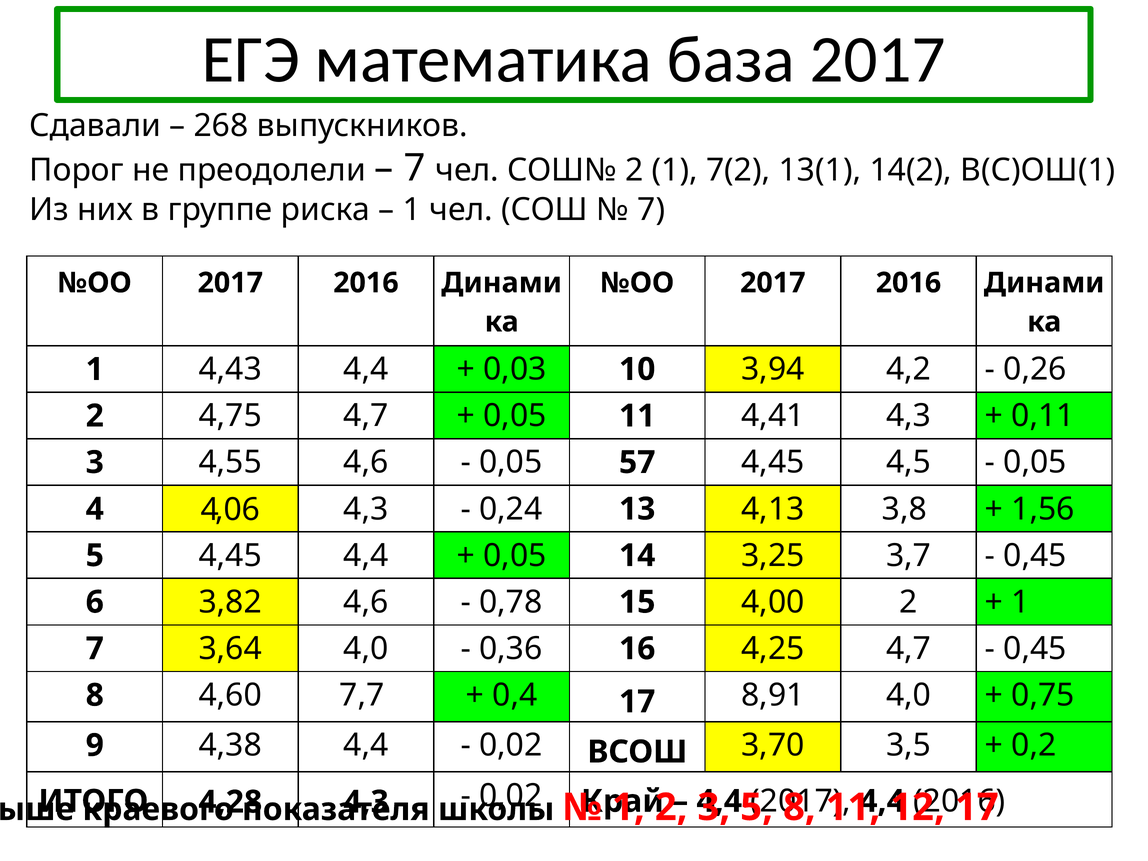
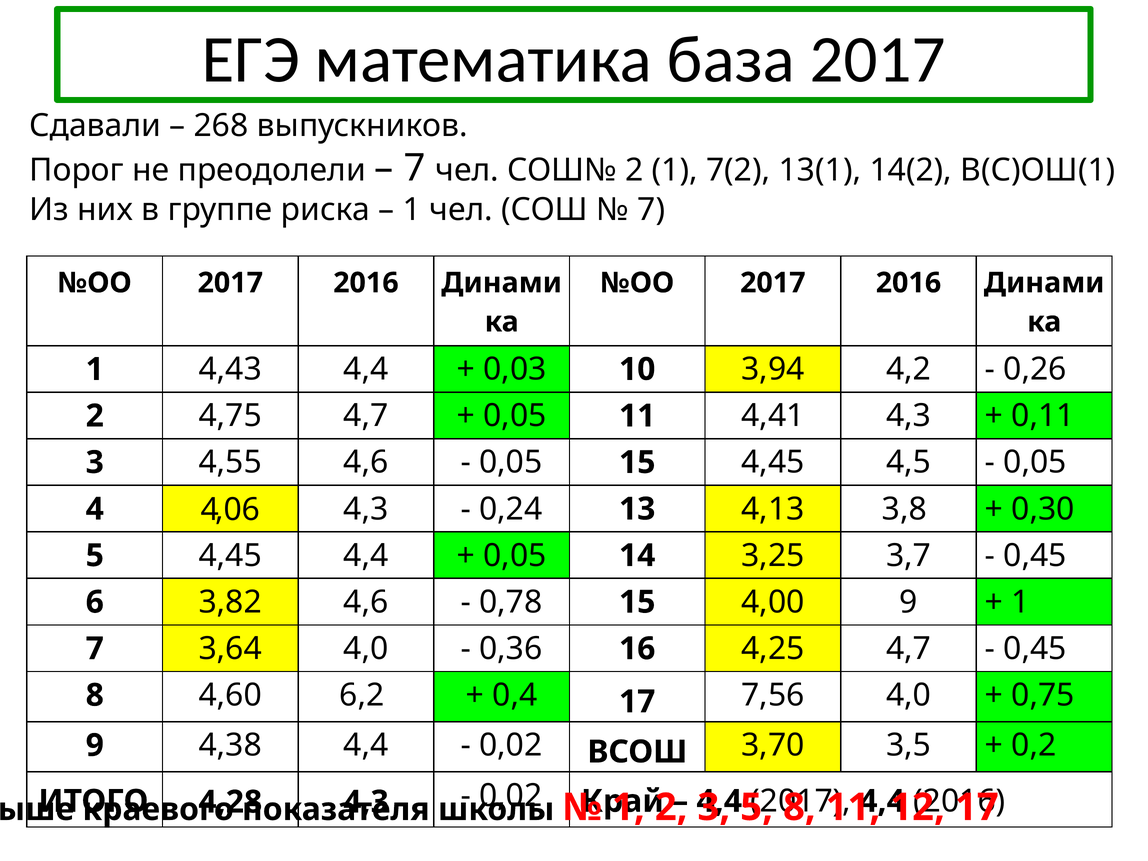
0,05 57: 57 -> 15
1,56: 1,56 -> 0,30
4,00 2: 2 -> 9
7,7: 7,7 -> 6,2
8,91: 8,91 -> 7,56
